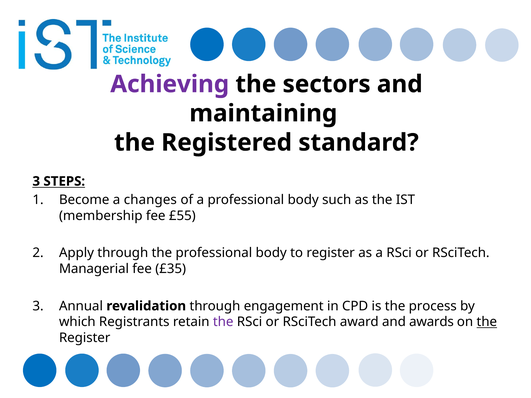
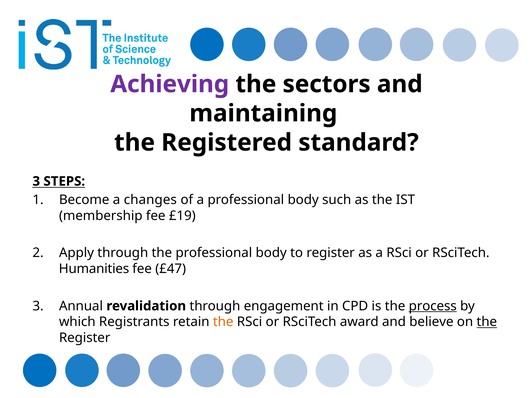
£55: £55 -> £19
Managerial: Managerial -> Humanities
£35: £35 -> £47
process underline: none -> present
the at (223, 322) colour: purple -> orange
awards: awards -> believe
